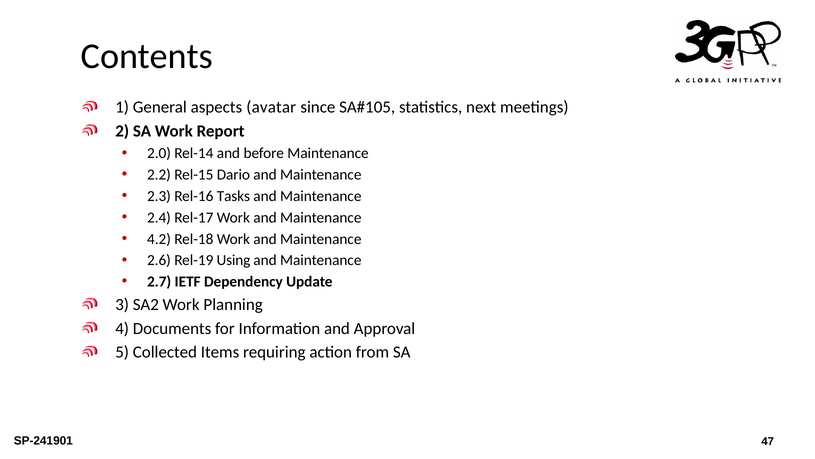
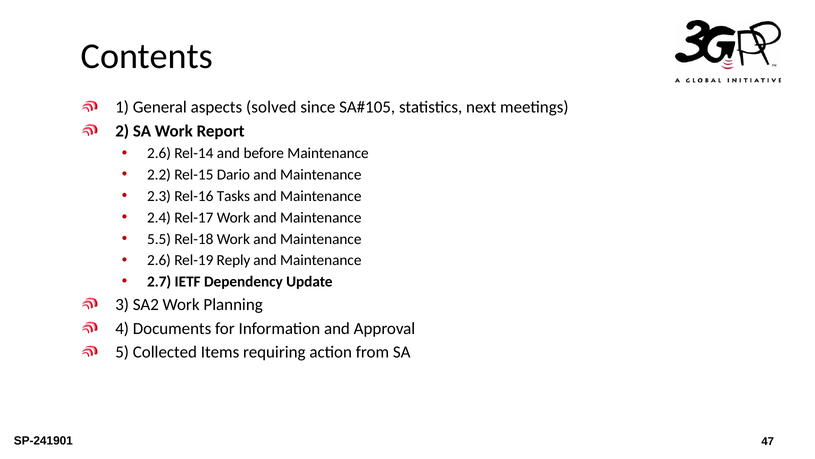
avatar: avatar -> solved
2.0 at (159, 153): 2.0 -> 2.6
4.2: 4.2 -> 5.5
Using: Using -> Reply
